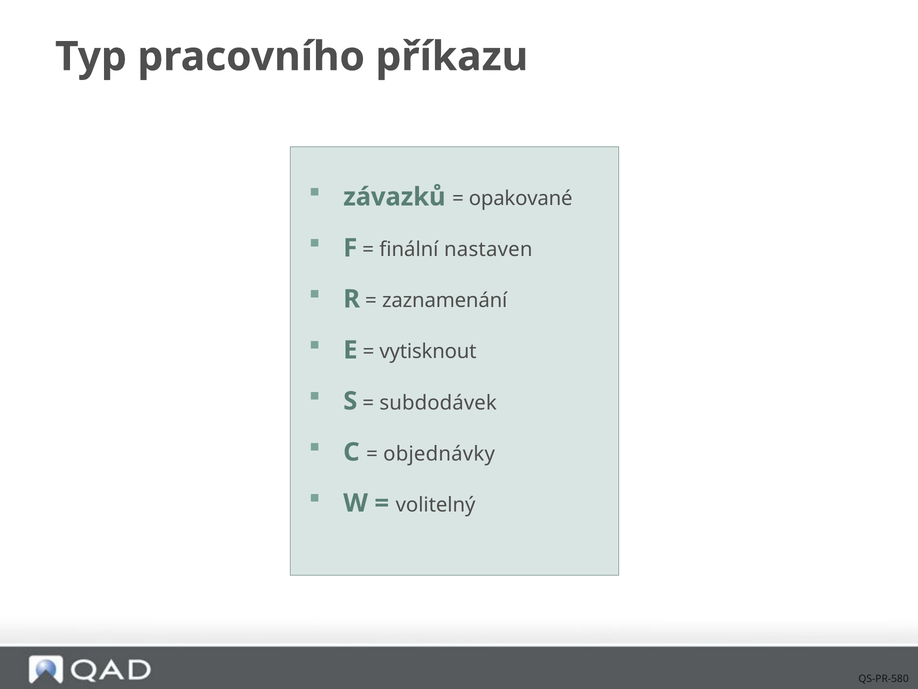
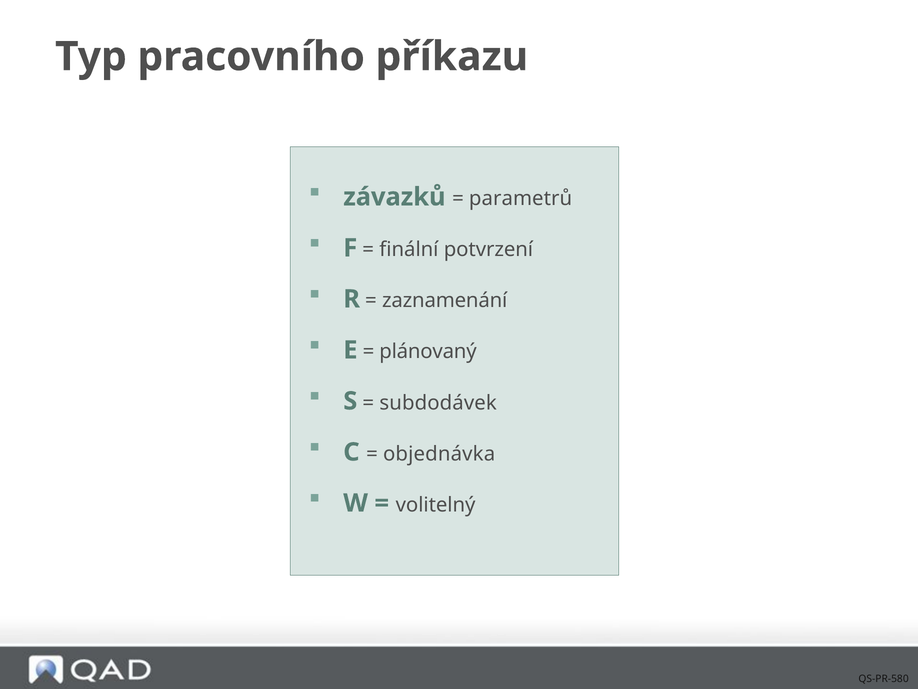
opakované: opakované -> parametrů
nastaven: nastaven -> potvrzení
vytisknout: vytisknout -> plánovaný
objednávky: objednávky -> objednávka
